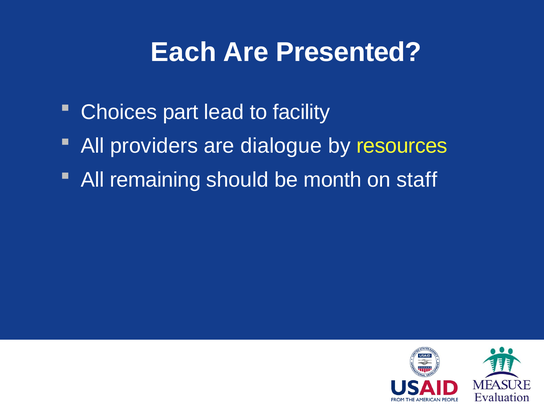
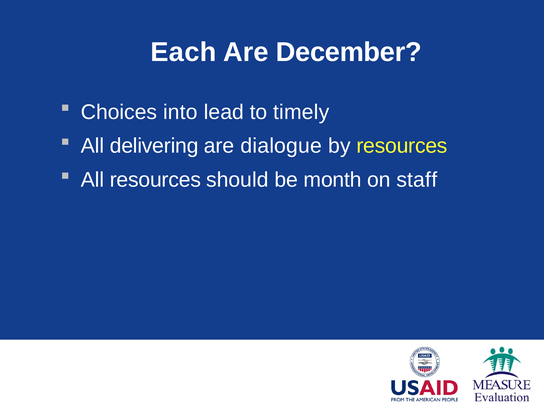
Presented: Presented -> December
part: part -> into
facility: facility -> timely
providers: providers -> delivering
All remaining: remaining -> resources
